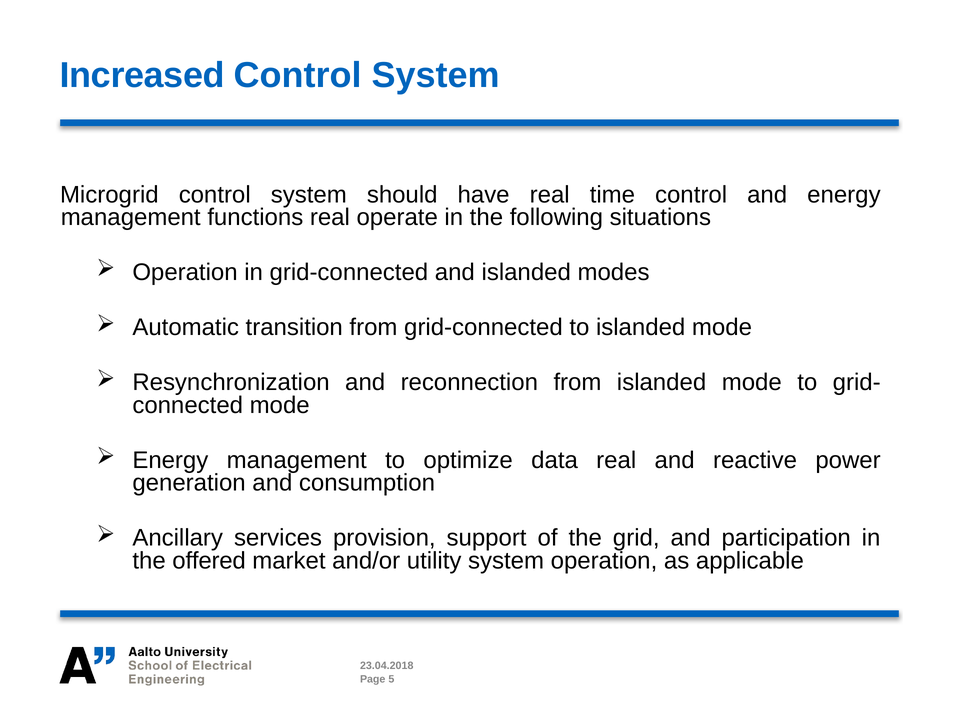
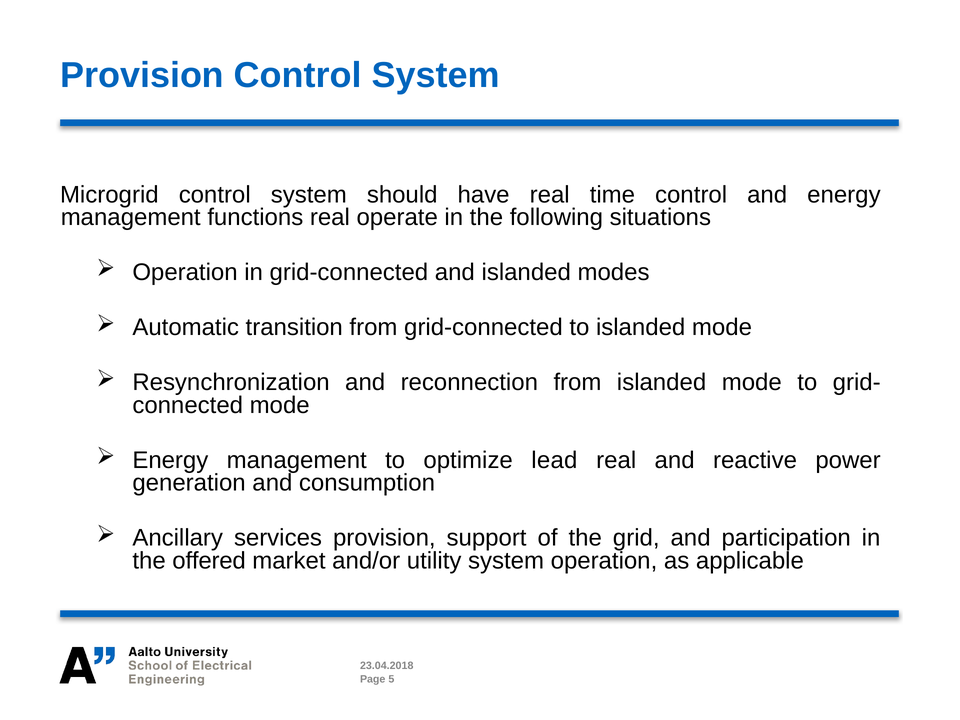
Increased at (142, 75): Increased -> Provision
data: data -> lead
